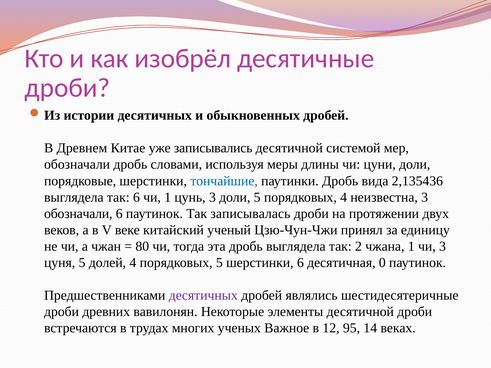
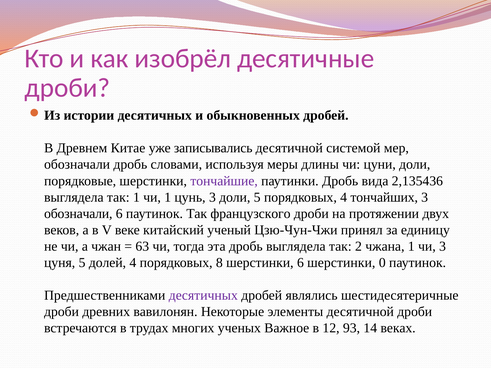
тончайшие colour: blue -> purple
так 6: 6 -> 1
неизвестна: неизвестна -> тончайших
записывалась: записывалась -> французского
80: 80 -> 63
порядковых 5: 5 -> 8
6 десятичная: десятичная -> шерстинки
95: 95 -> 93
